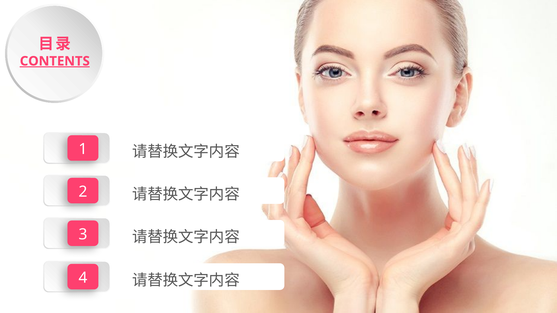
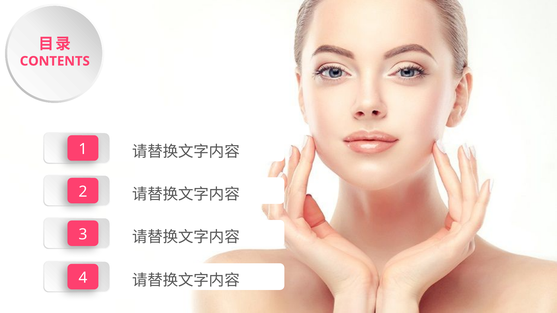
CONTENTS underline: present -> none
